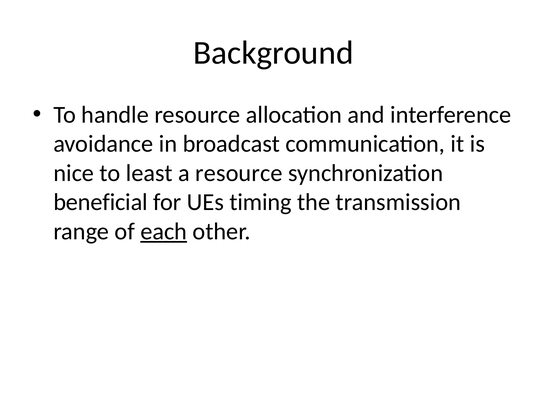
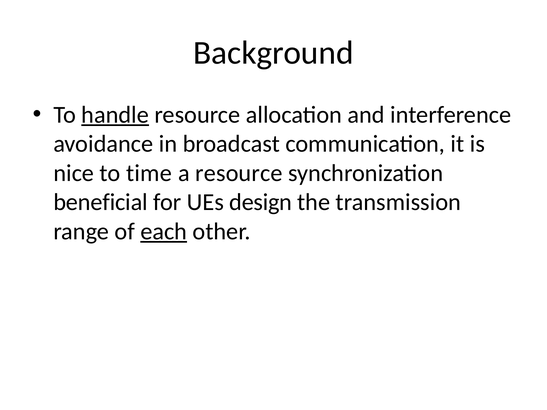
handle underline: none -> present
least: least -> time
timing: timing -> design
